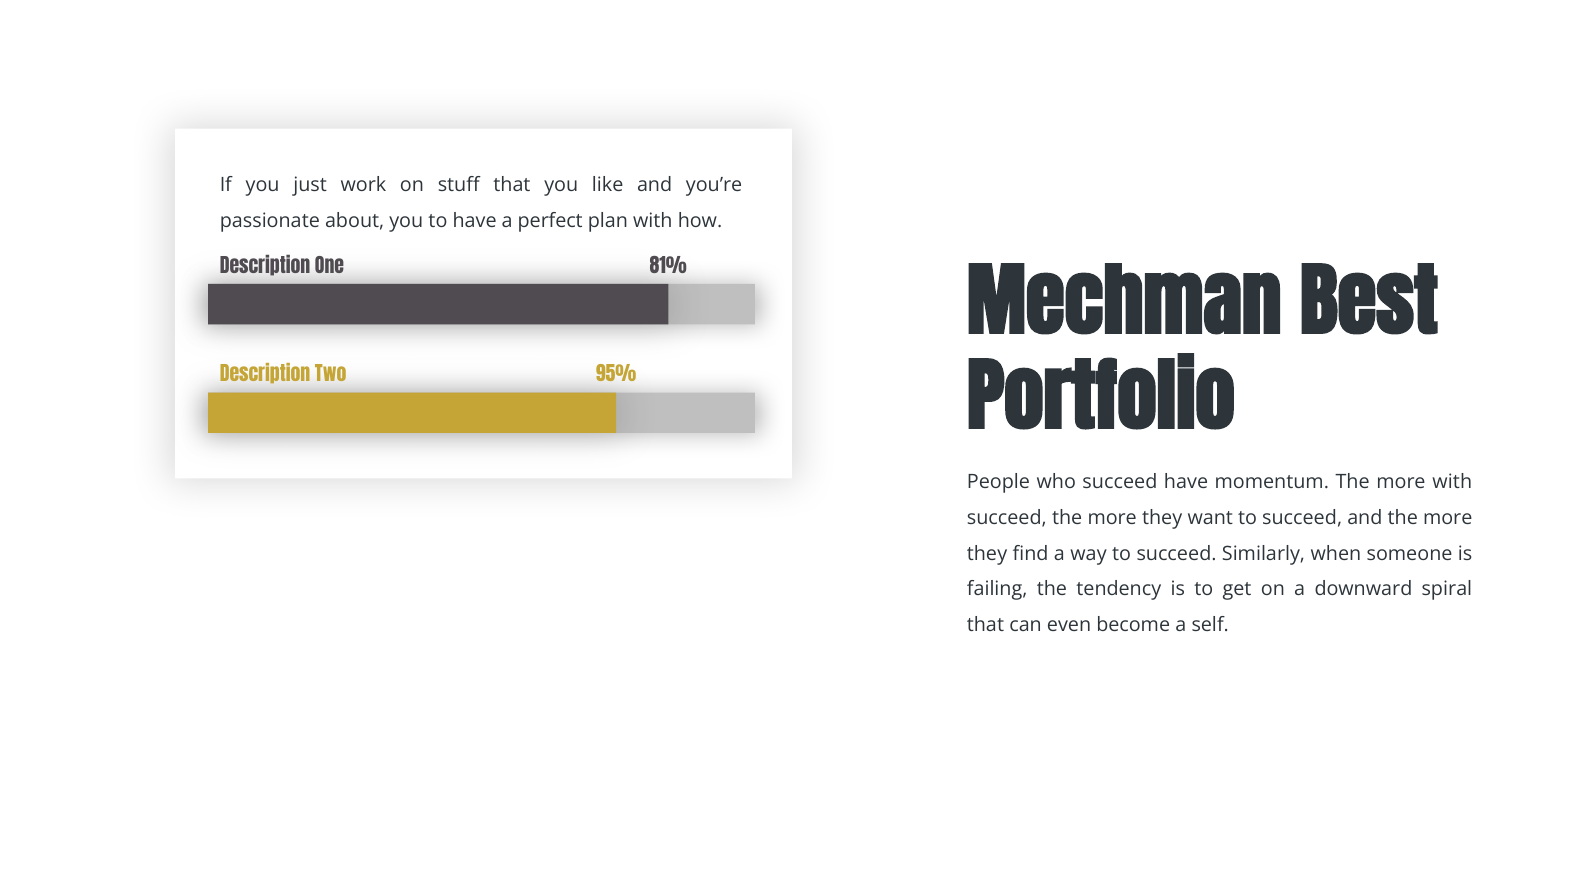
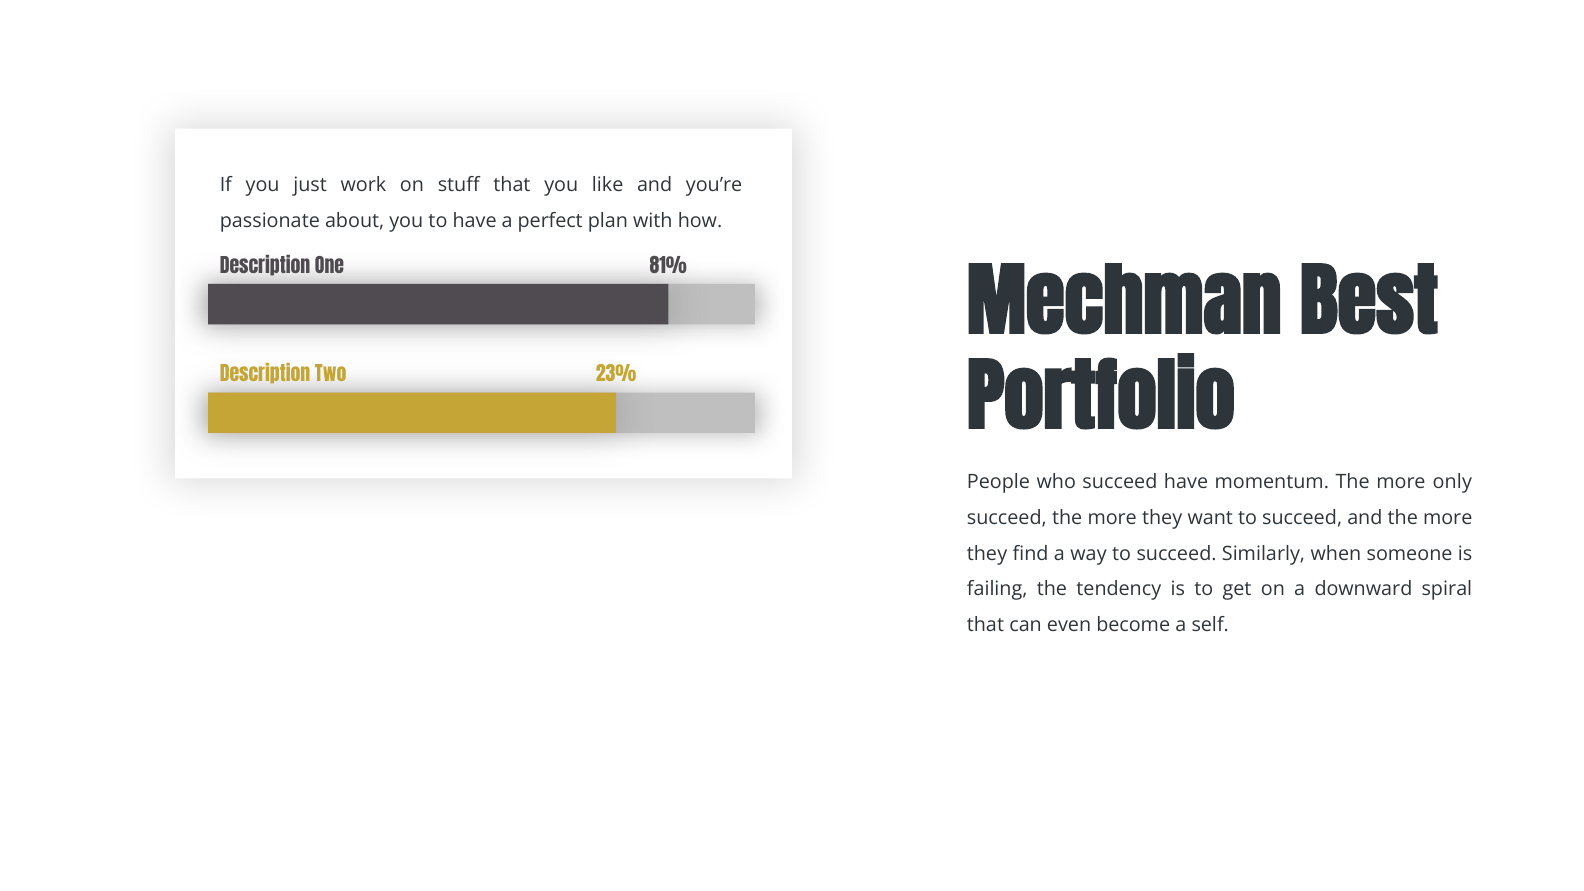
95%: 95% -> 23%
more with: with -> only
